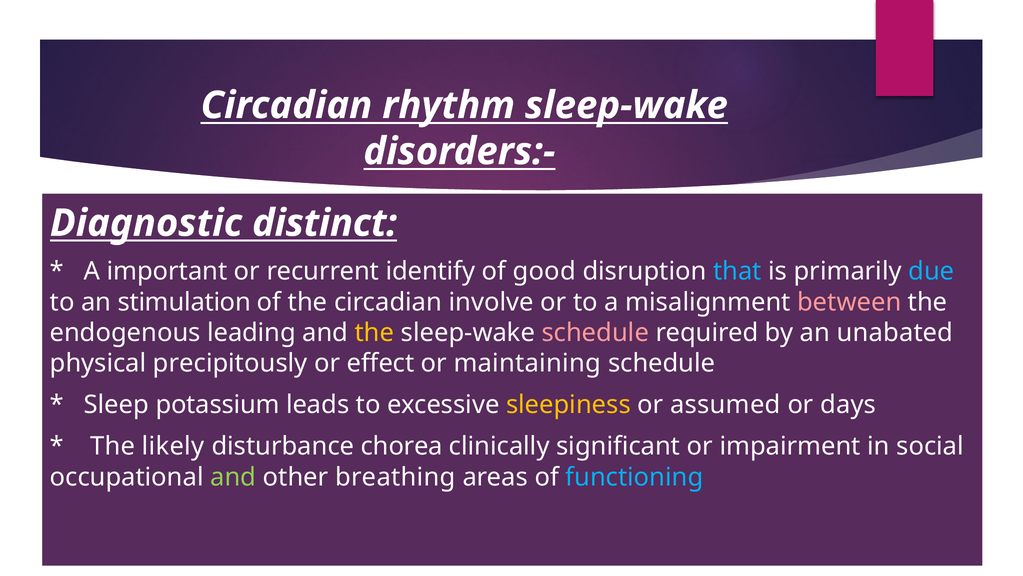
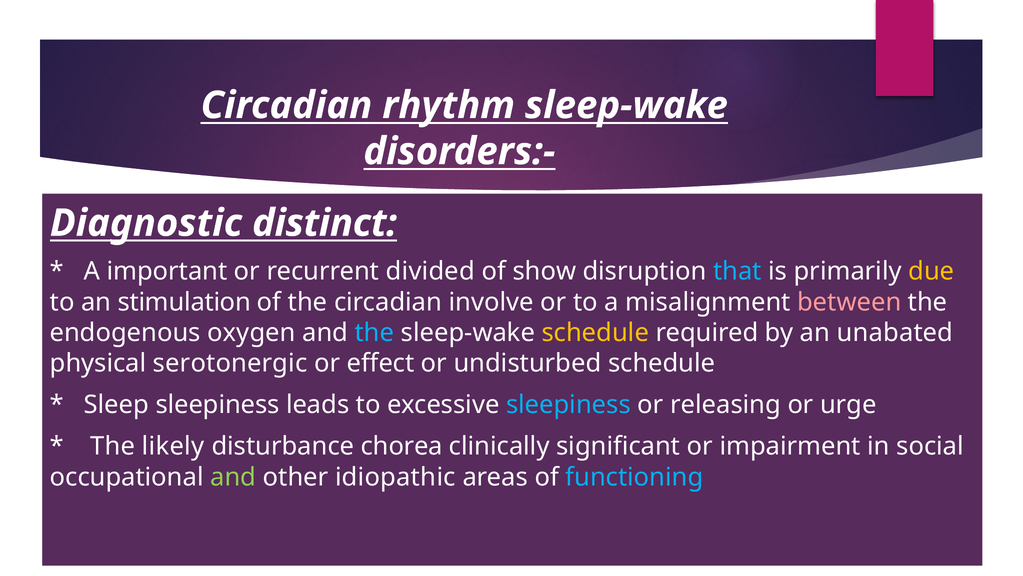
identify: identify -> divided
good: good -> show
due colour: light blue -> yellow
leading: leading -> oxygen
the at (374, 332) colour: yellow -> light blue
schedule at (595, 332) colour: pink -> yellow
precipitously: precipitously -> serotonergic
maintaining: maintaining -> undisturbed
Sleep potassium: potassium -> sleepiness
sleepiness at (568, 405) colour: yellow -> light blue
assumed: assumed -> releasing
days: days -> urge
breathing: breathing -> idiopathic
